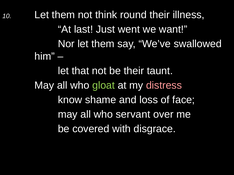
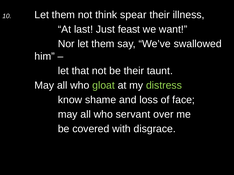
round: round -> spear
went: went -> feast
distress colour: pink -> light green
